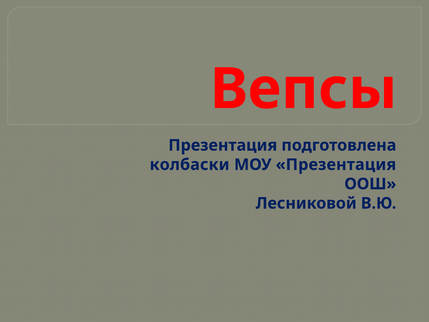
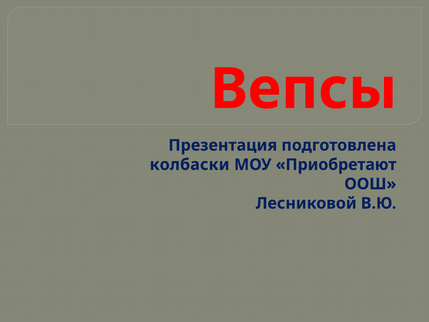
МОУ Презентация: Презентация -> Приобретают
